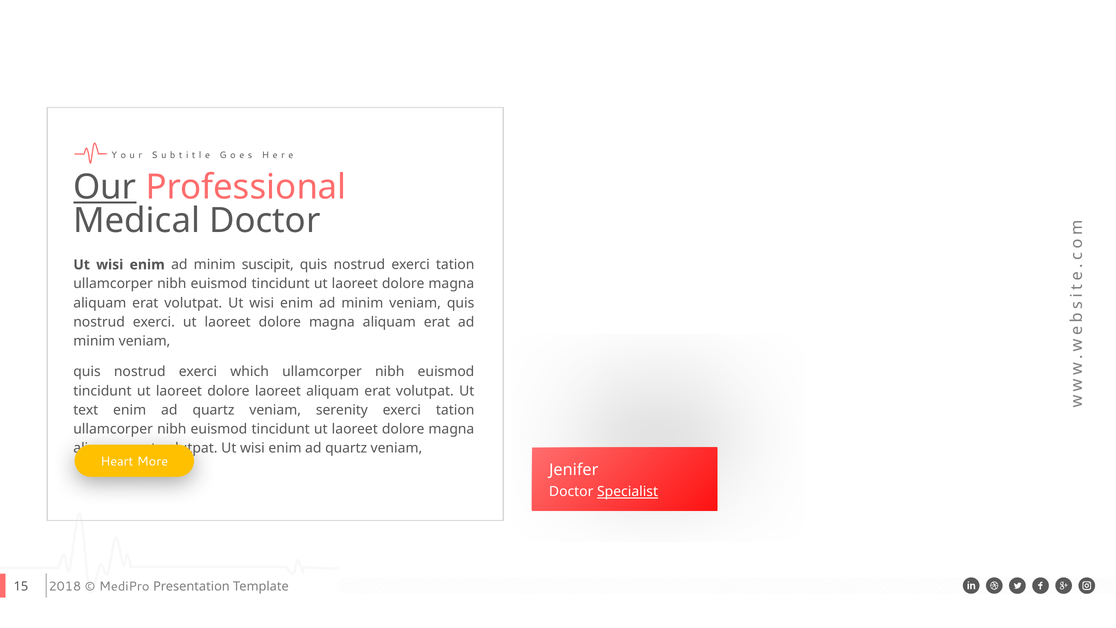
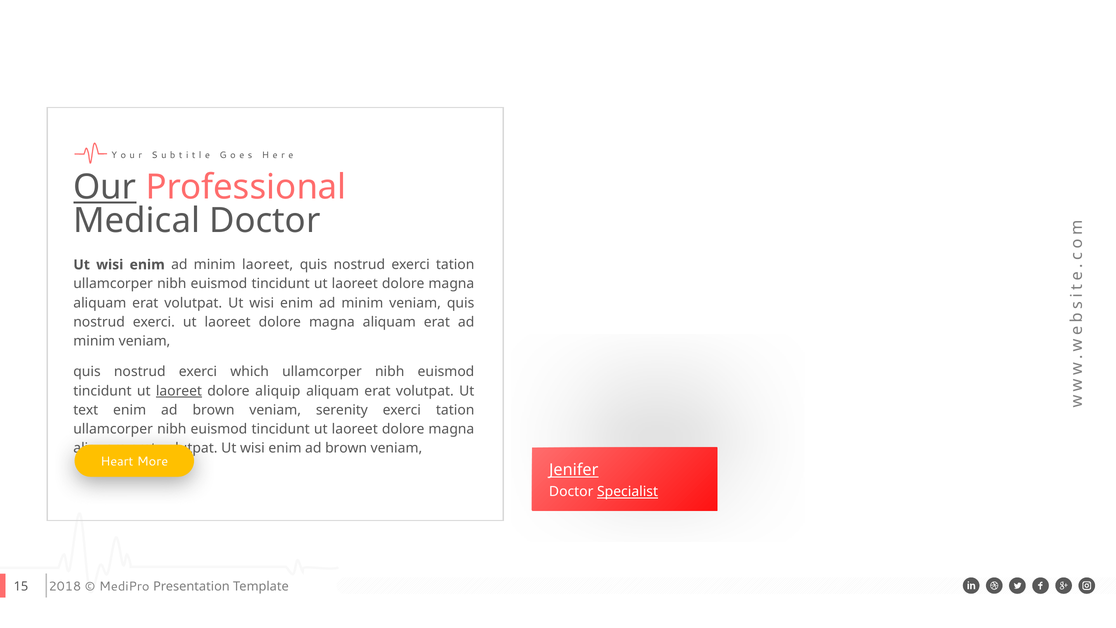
minim suscipit: suscipit -> laoreet
laoreet at (179, 391) underline: none -> present
dolore laoreet: laoreet -> aliquip
quartz at (214, 410): quartz -> brown
wisi enim ad quartz: quartz -> brown
Jenifer underline: none -> present
